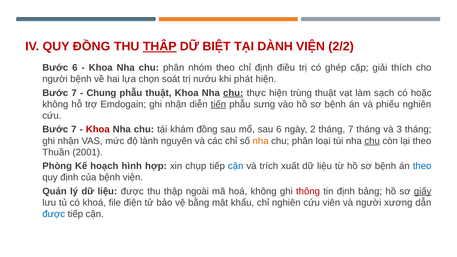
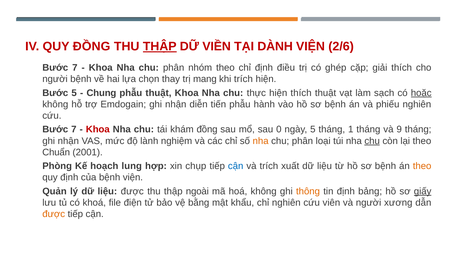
BIỆT: BIỆT -> VIỀN
2/2: 2/2 -> 2/6
6 at (75, 68): 6 -> 7
soát: soát -> thay
nướu: nướu -> mang
khi phát: phát -> trích
7 at (74, 93): 7 -> 5
chu at (233, 93) underline: present -> none
hiện trùng: trùng -> thích
hoặc underline: none -> present
tiến underline: present -> none
sưng: sưng -> hành
sau 6: 6 -> 0
ngày 2: 2 -> 5
tháng 7: 7 -> 1
3: 3 -> 9
nguyên: nguyên -> nghiệm
Thuần: Thuần -> Chuẩn
hình: hình -> lung
theo at (422, 166) colour: blue -> orange
thông colour: red -> orange
được at (54, 214) colour: blue -> orange
